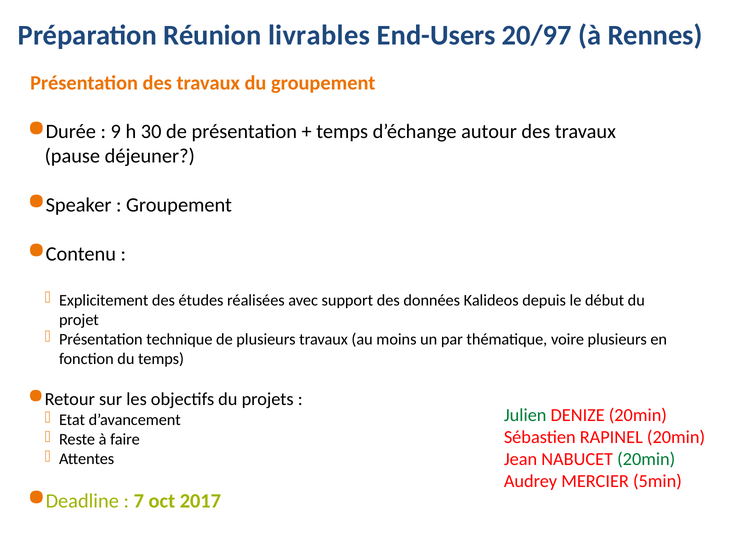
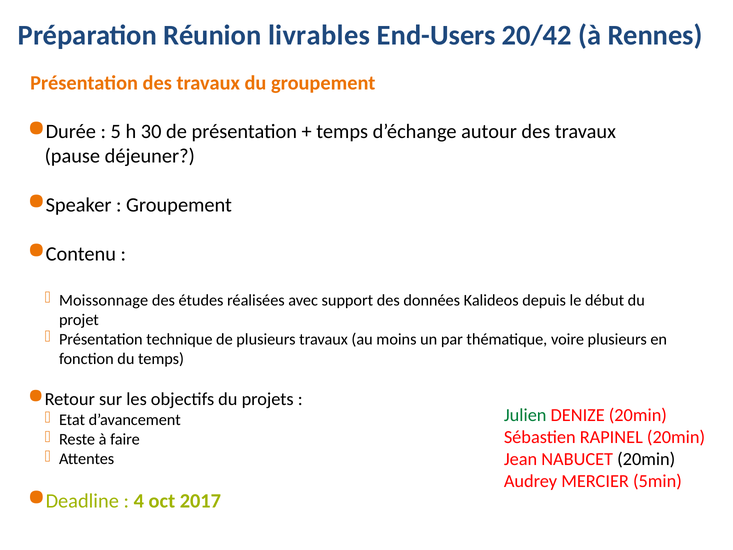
20/97: 20/97 -> 20/42
9: 9 -> 5
Explicitement: Explicitement -> Moissonnage
20min at (646, 459) colour: green -> black
7: 7 -> 4
